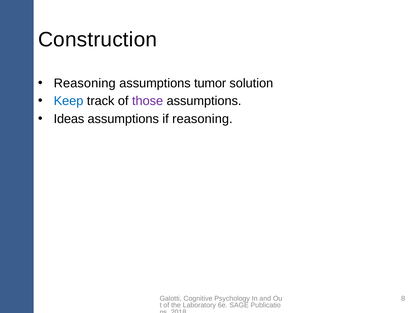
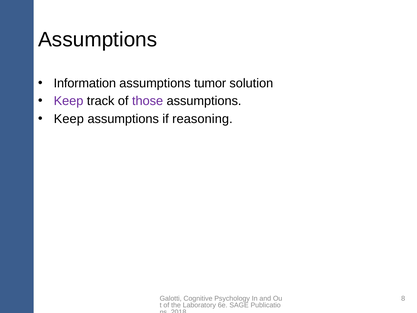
Construction at (98, 40): Construction -> Assumptions
Reasoning at (85, 83): Reasoning -> Information
Keep at (69, 101) colour: blue -> purple
Ideas at (69, 119): Ideas -> Keep
